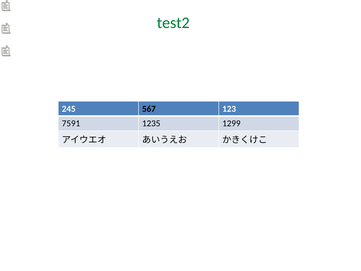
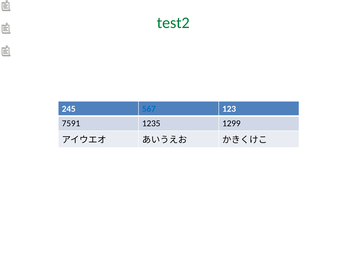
567 colour: black -> blue
